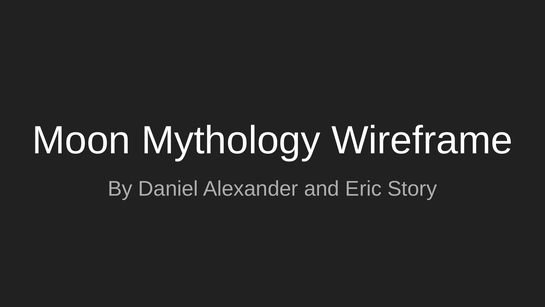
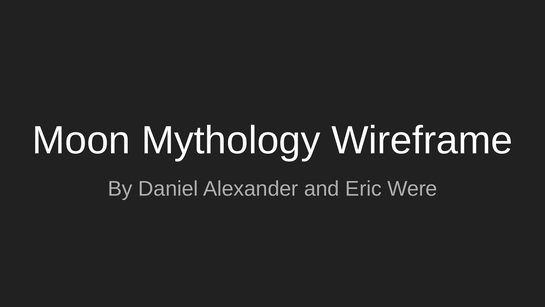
Story: Story -> Were
